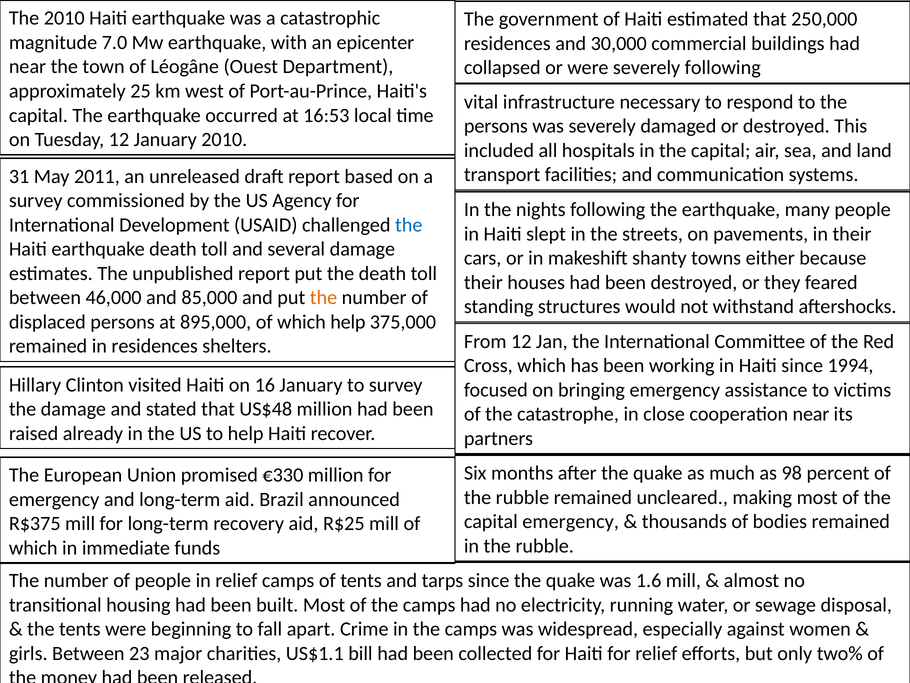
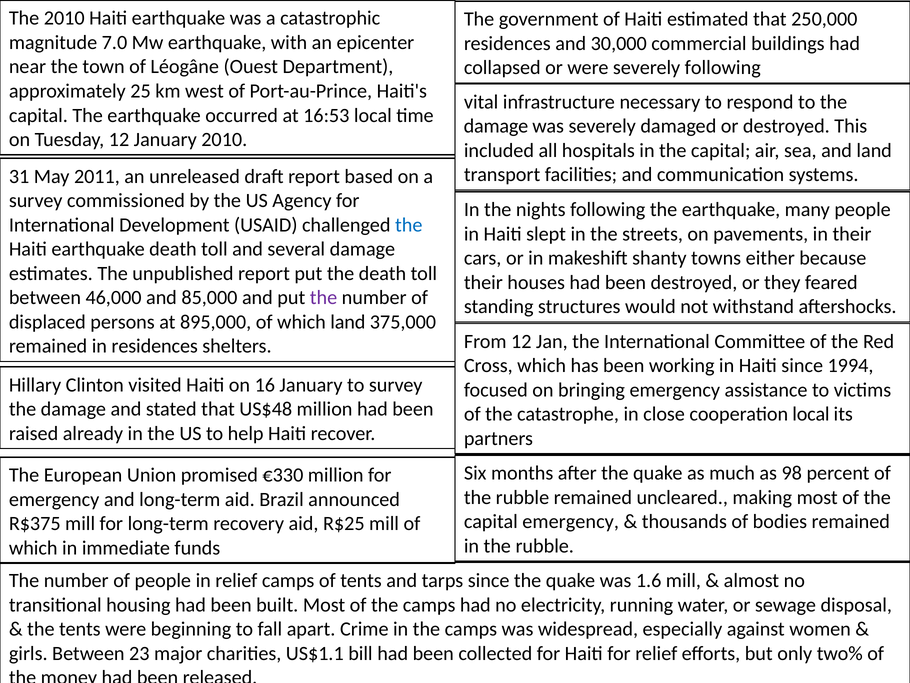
persons at (496, 126): persons -> damage
the at (324, 298) colour: orange -> purple
which help: help -> land
cooperation near: near -> local
